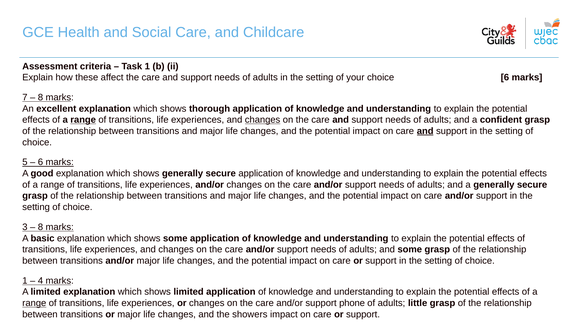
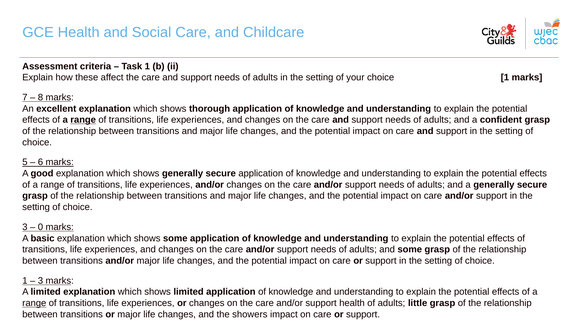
your choice 6: 6 -> 1
changes at (263, 120) underline: present -> none
and at (425, 131) underline: present -> none
8 at (40, 227): 8 -> 0
4 at (40, 281): 4 -> 3
support phone: phone -> health
